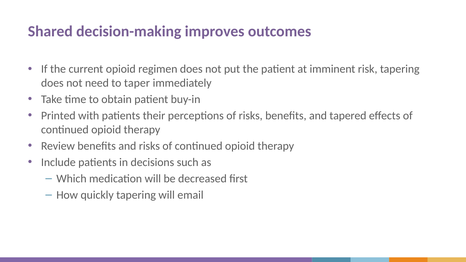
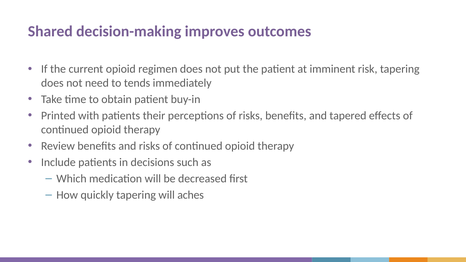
taper: taper -> tends
email: email -> aches
